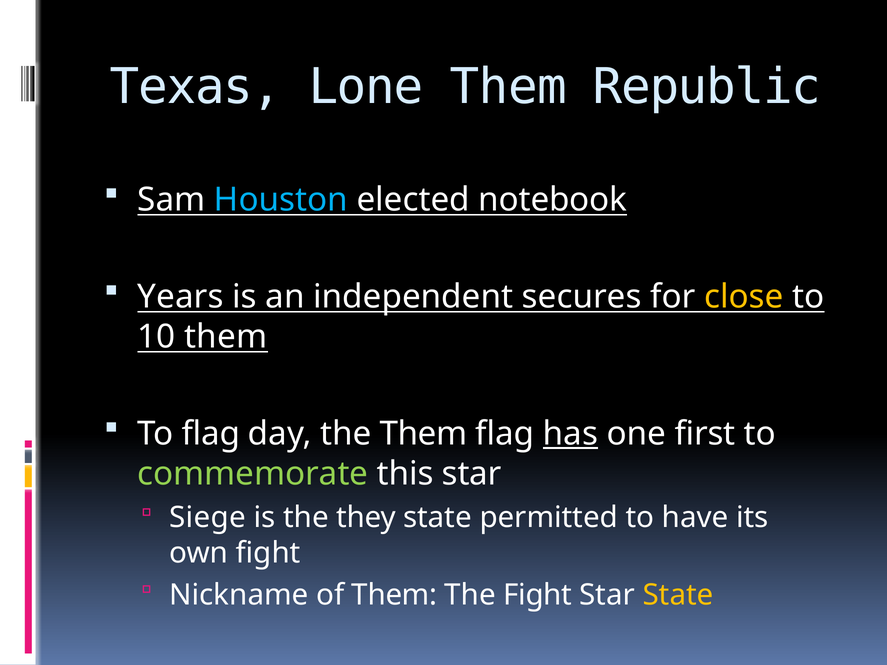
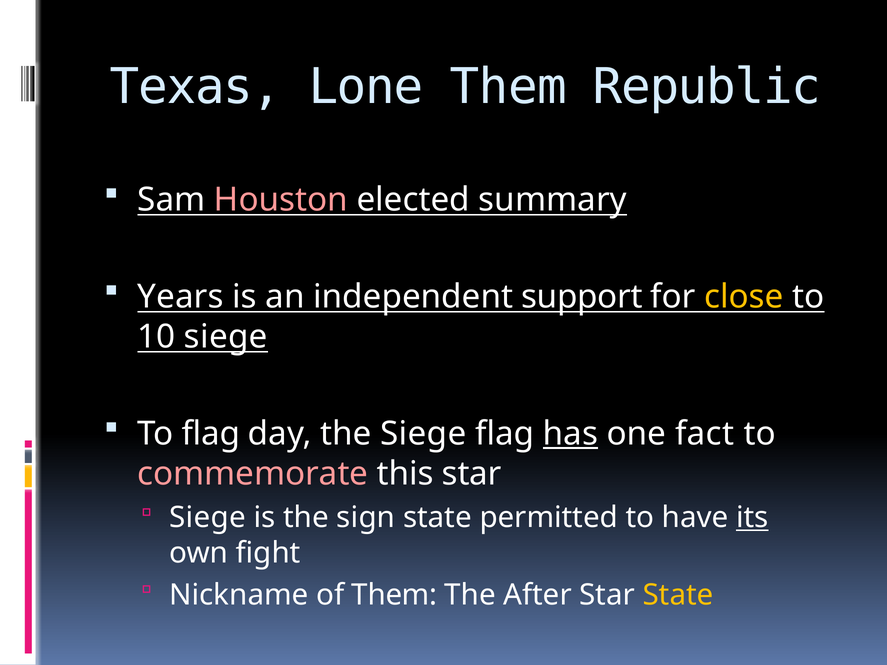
Houston colour: light blue -> pink
notebook: notebook -> summary
secures: secures -> support
10 them: them -> siege
the Them: Them -> Siege
first: first -> fact
commemorate colour: light green -> pink
they: they -> sign
its underline: none -> present
The Fight: Fight -> After
